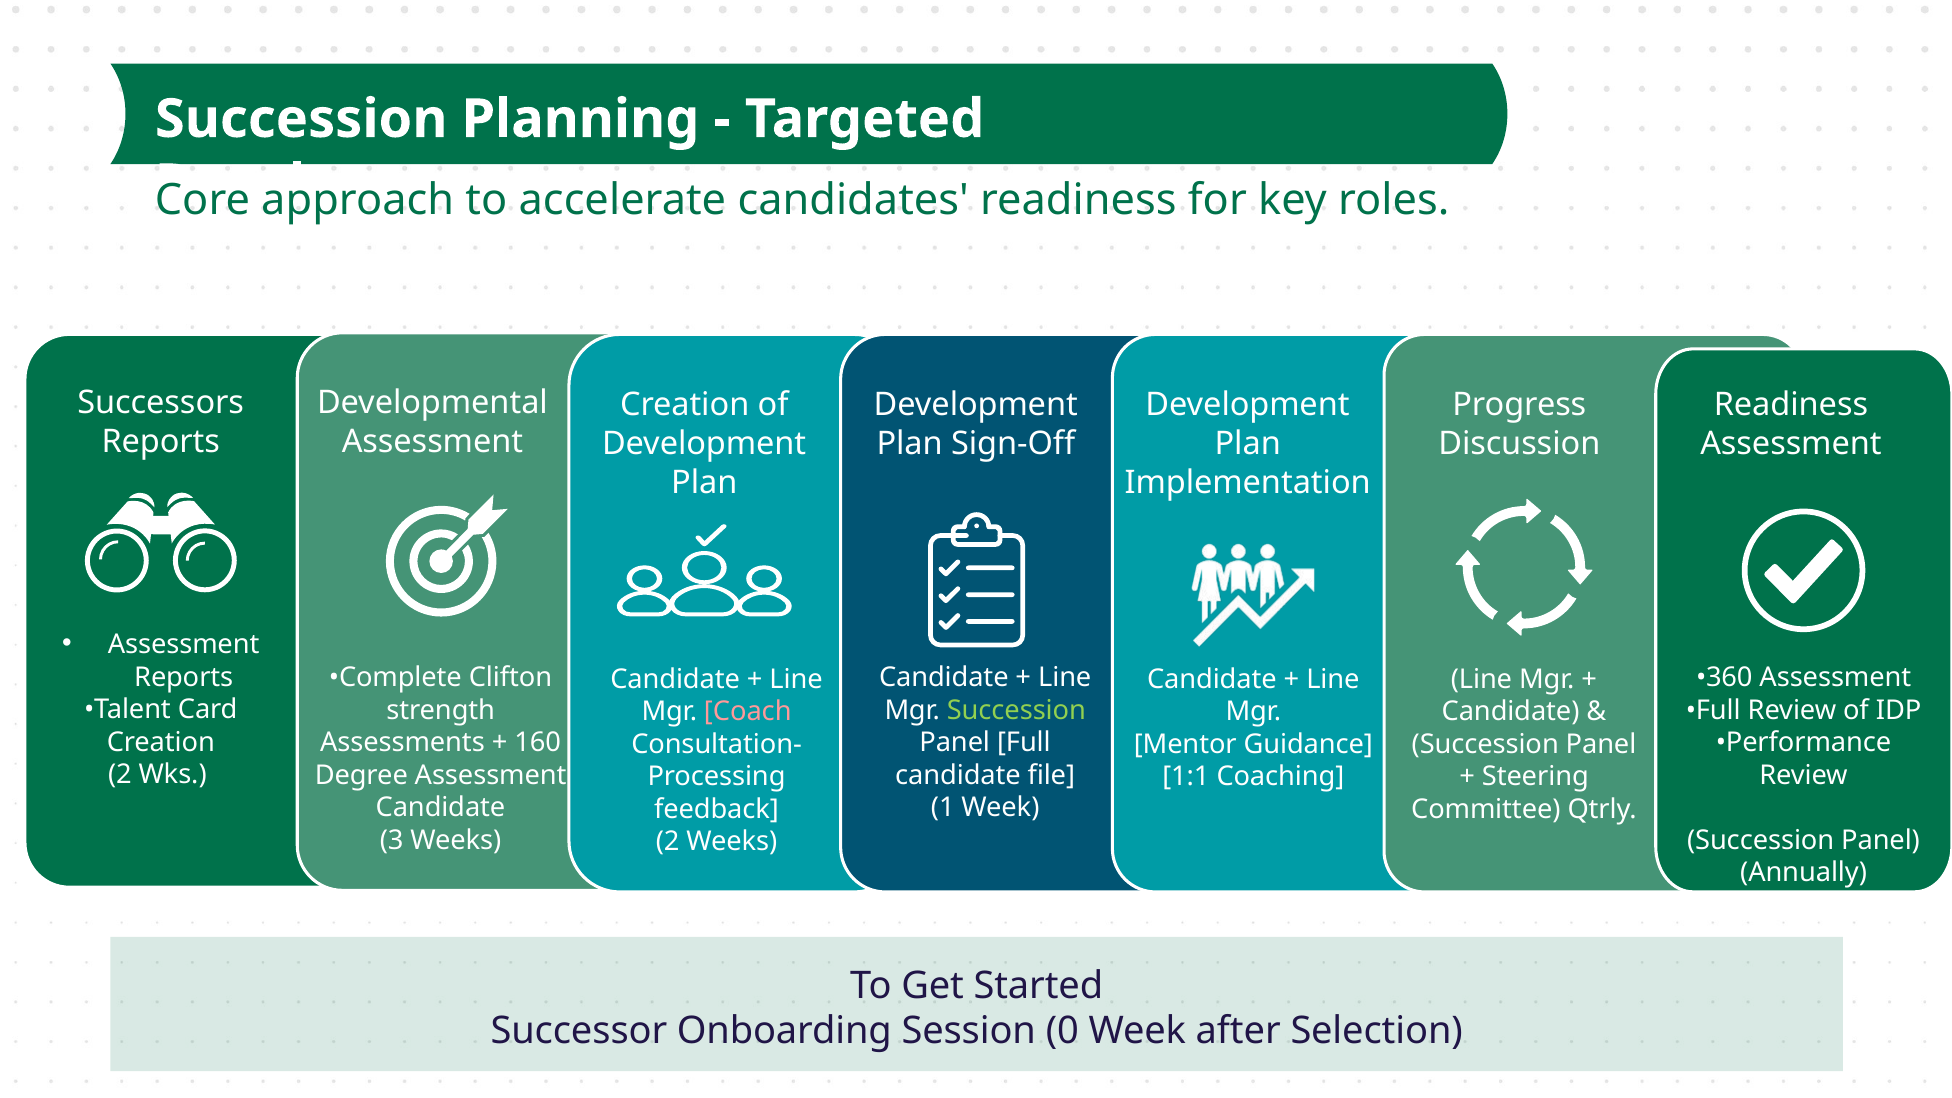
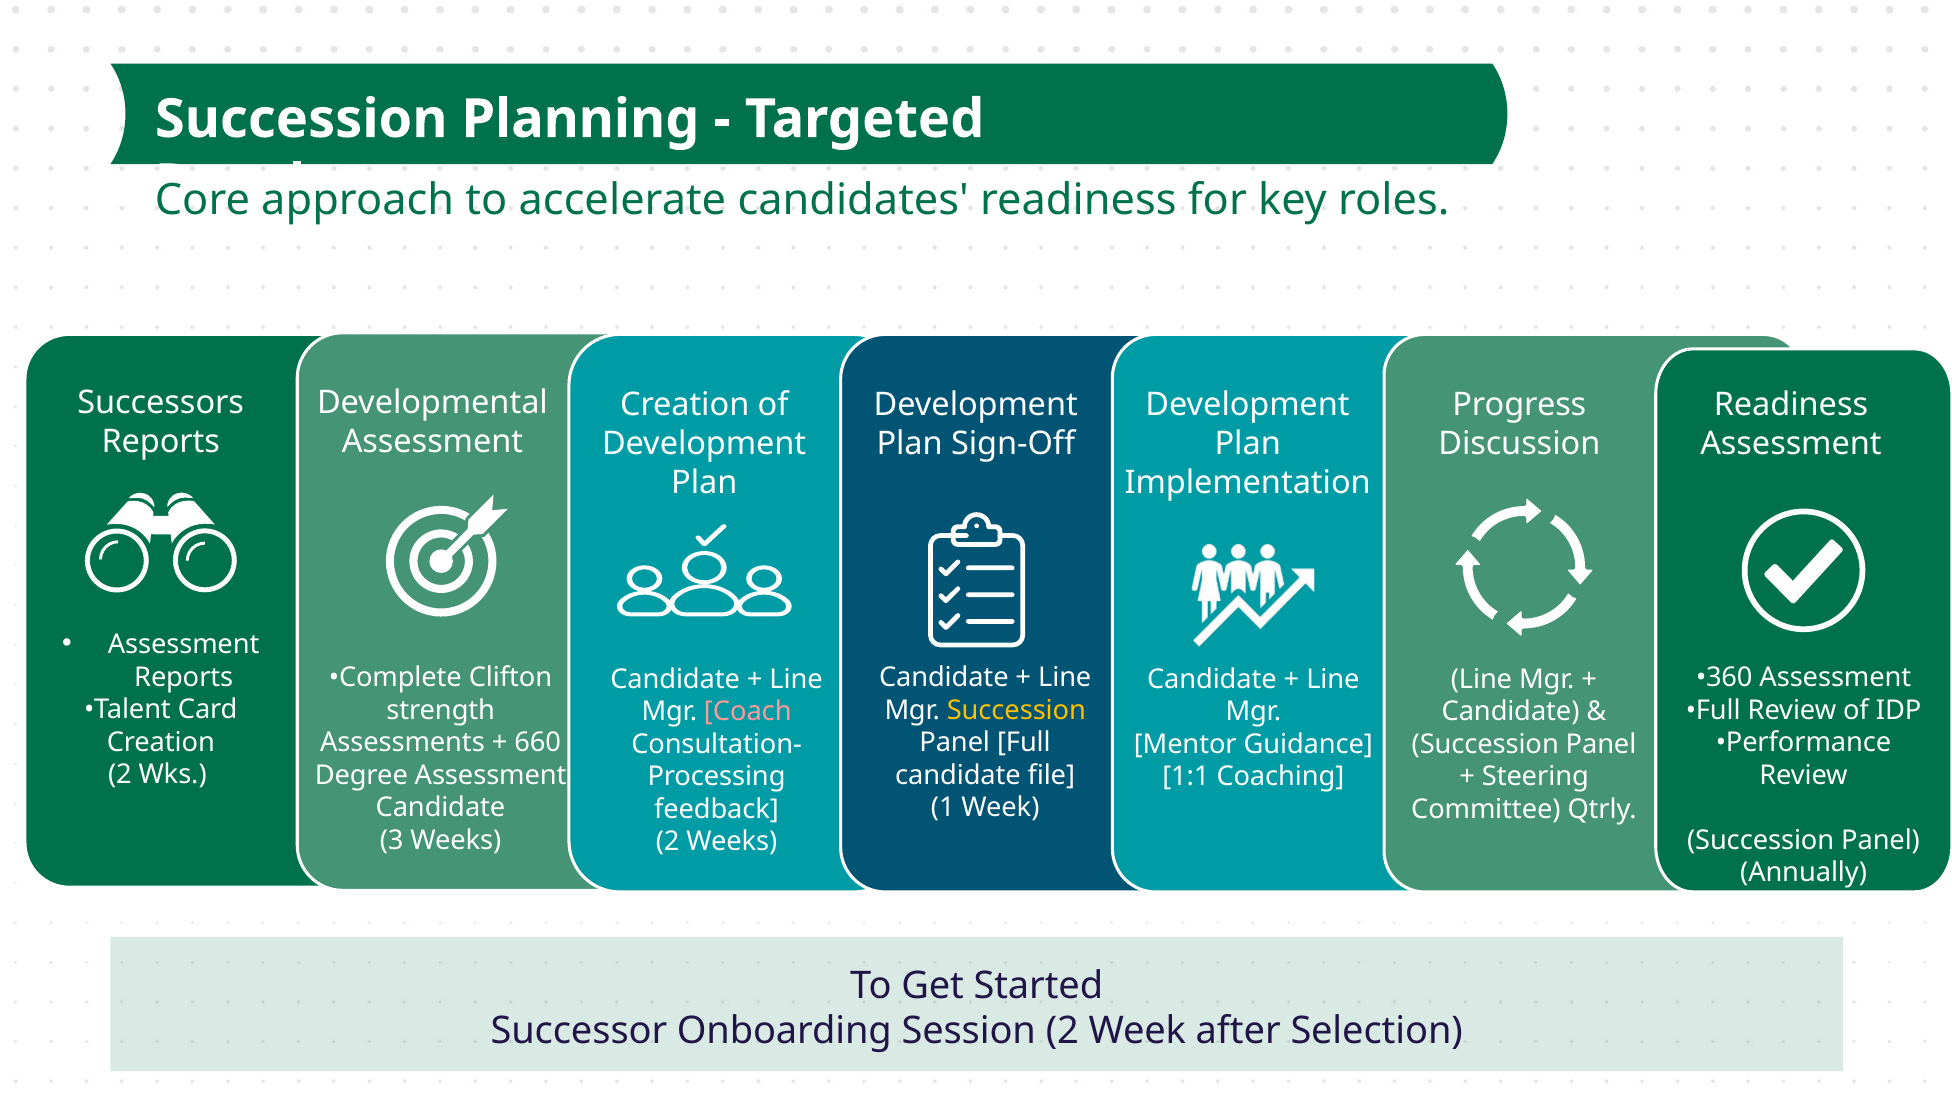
Succession at (1016, 710) colour: light green -> yellow
160: 160 -> 660
Session 0: 0 -> 2
